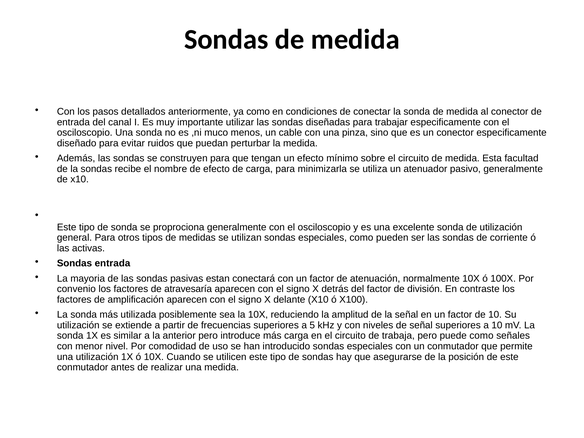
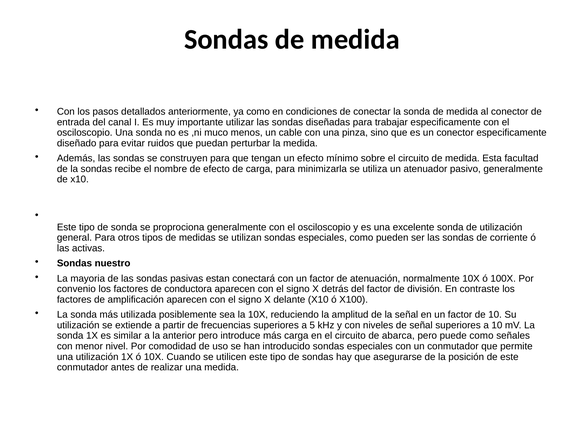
Sondas entrada: entrada -> nuestro
atravesaría: atravesaría -> conductora
trabaja: trabaja -> abarca
